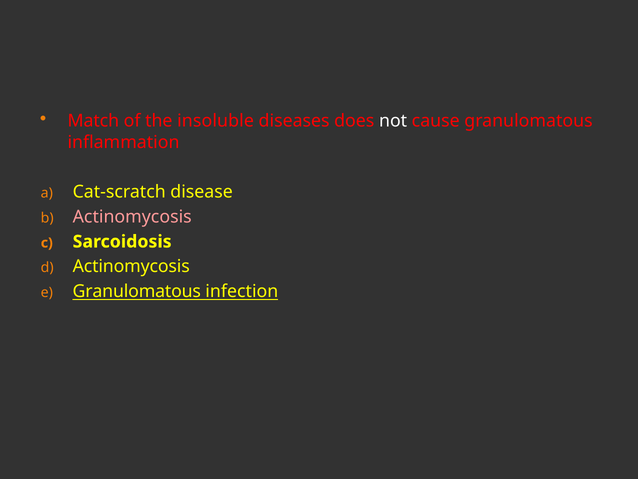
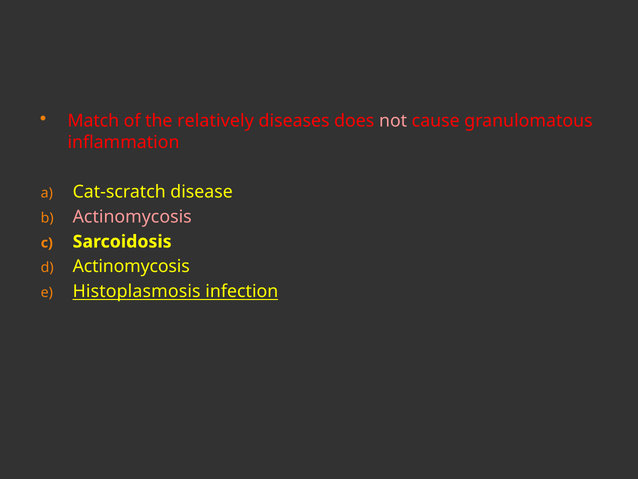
insoluble: insoluble -> relatively
not colour: white -> pink
Granulomatous at (137, 291): Granulomatous -> Histoplasmosis
